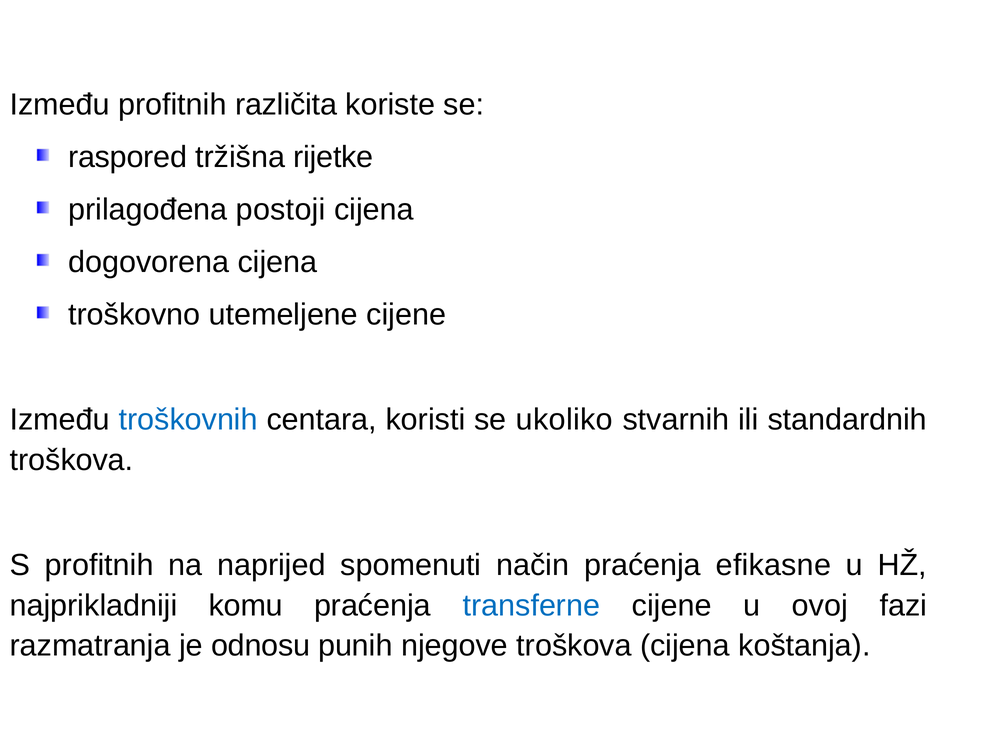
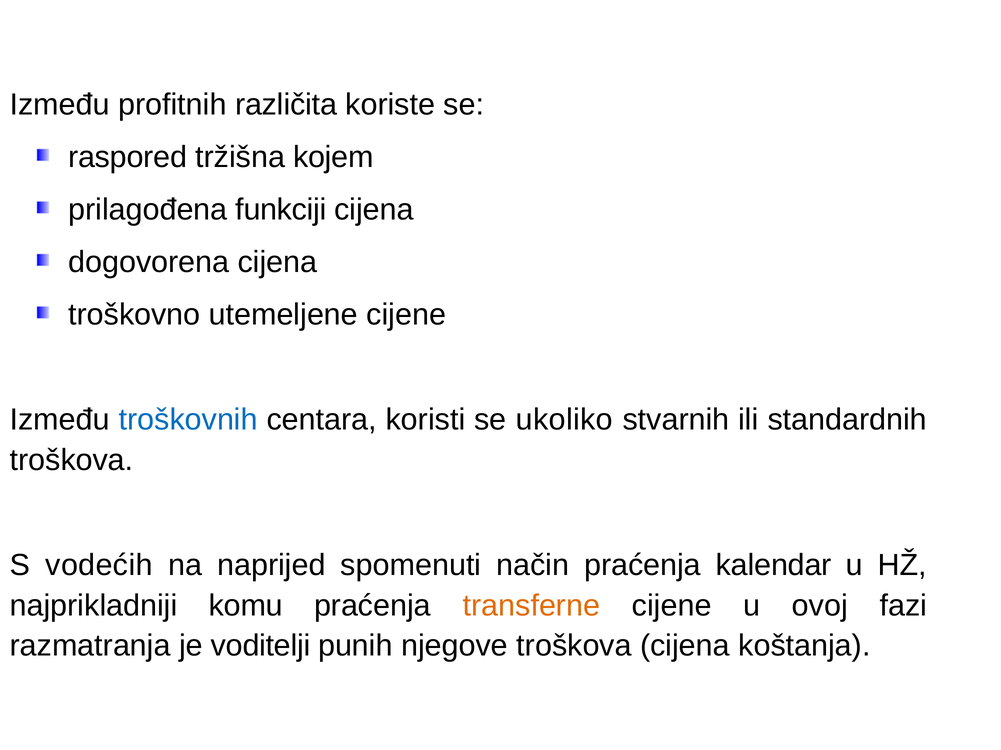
rijetke: rijetke -> kojem
postoji: postoji -> funkciji
S profitnih: profitnih -> vodećih
efikasne: efikasne -> kalendar
transferne colour: blue -> orange
odnosu: odnosu -> voditelji
